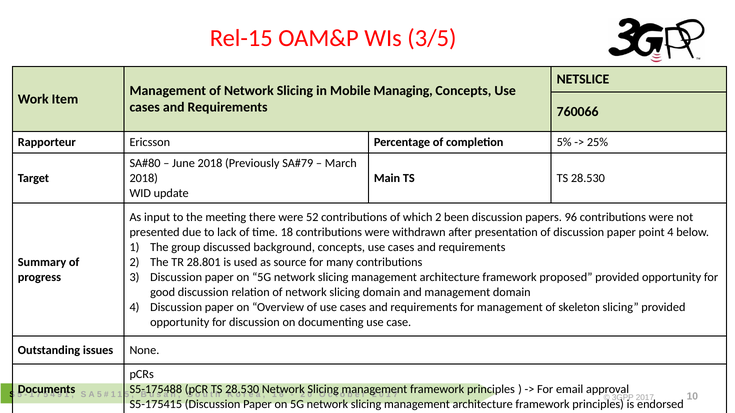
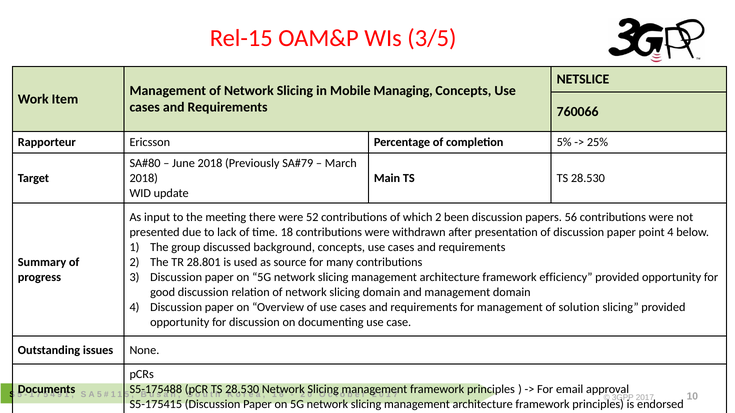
96: 96 -> 56
proposed: proposed -> efficiency
skeleton: skeleton -> solution
